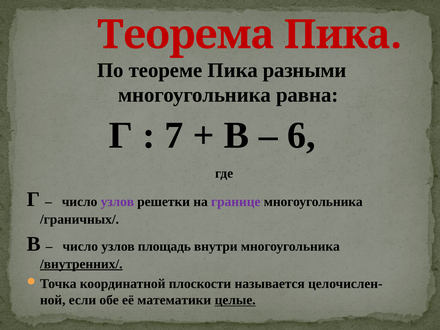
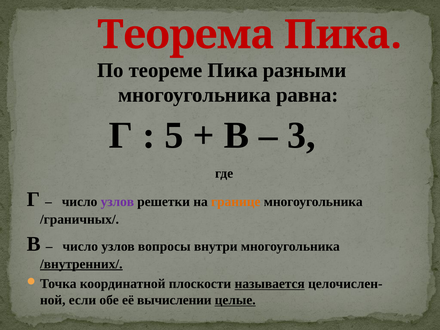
7: 7 -> 5
6: 6 -> 3
границе colour: purple -> orange
площадь: площадь -> вопросы
называется underline: none -> present
математики: математики -> вычислении
